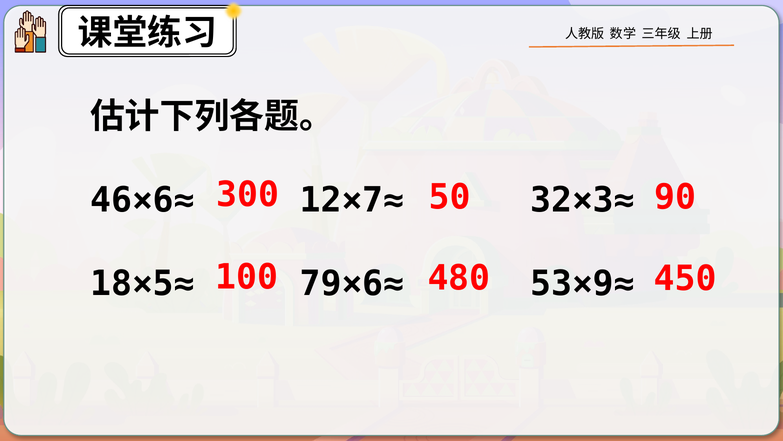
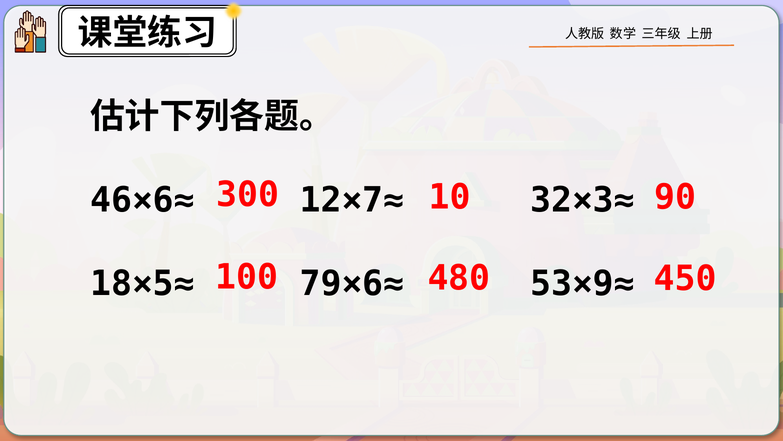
50: 50 -> 10
